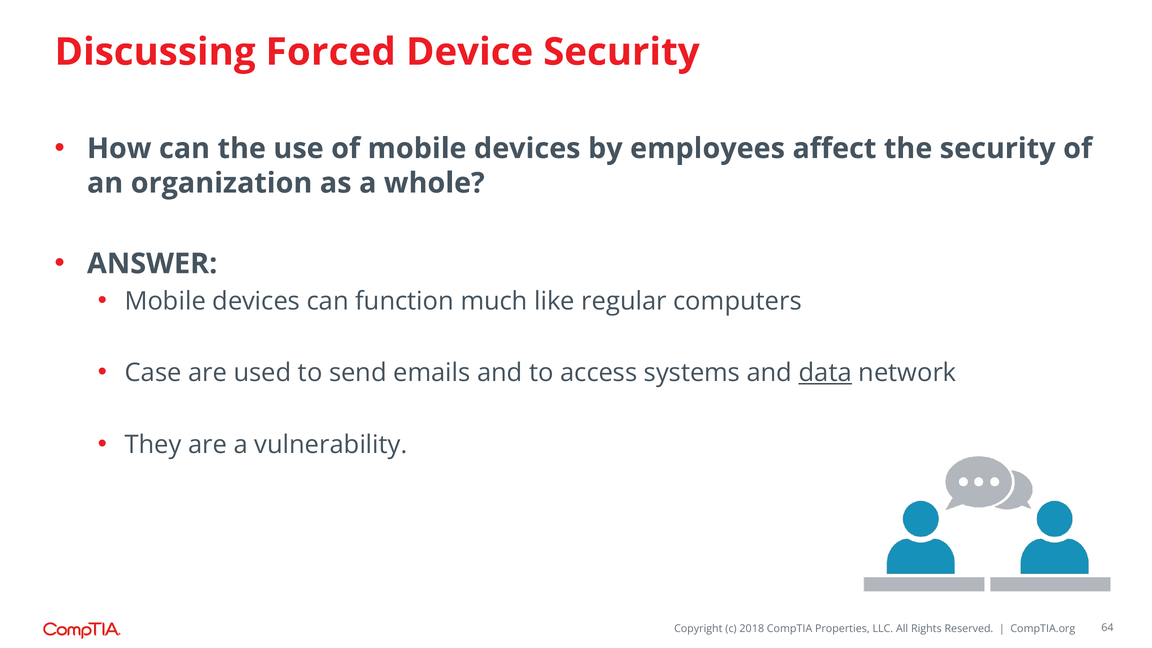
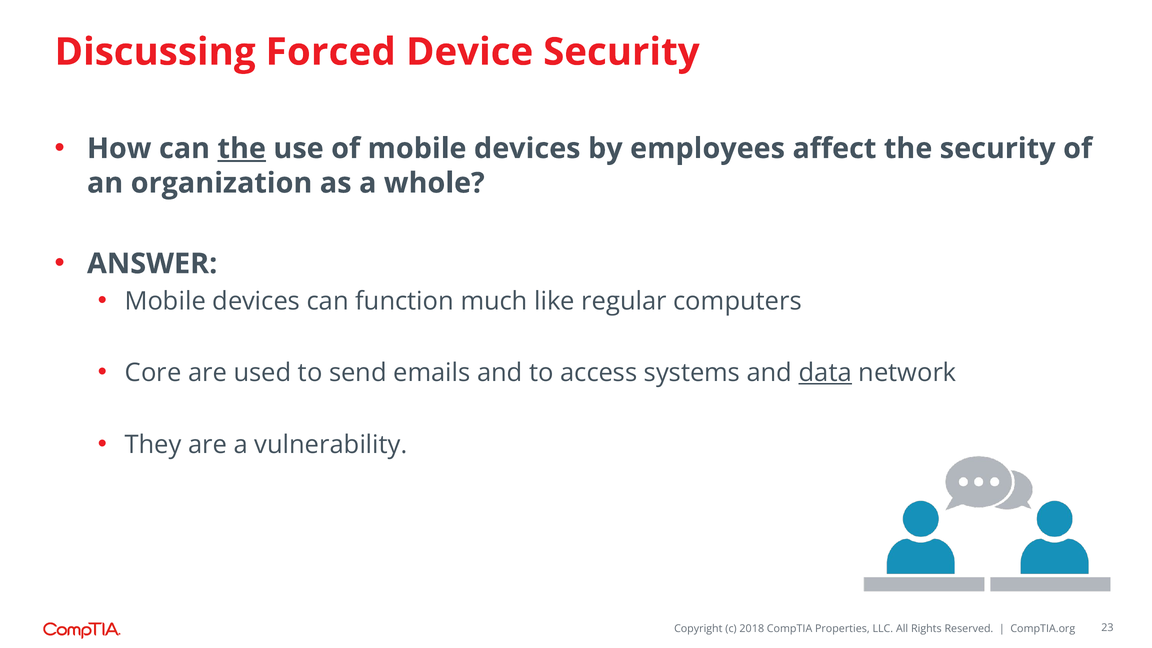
the at (242, 149) underline: none -> present
Case: Case -> Core
64: 64 -> 23
